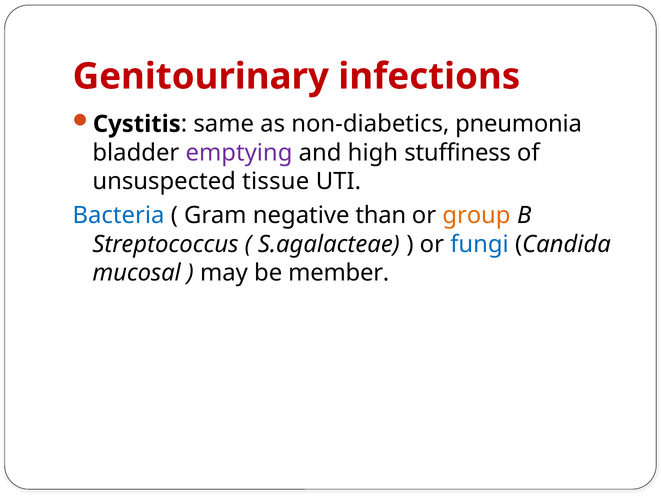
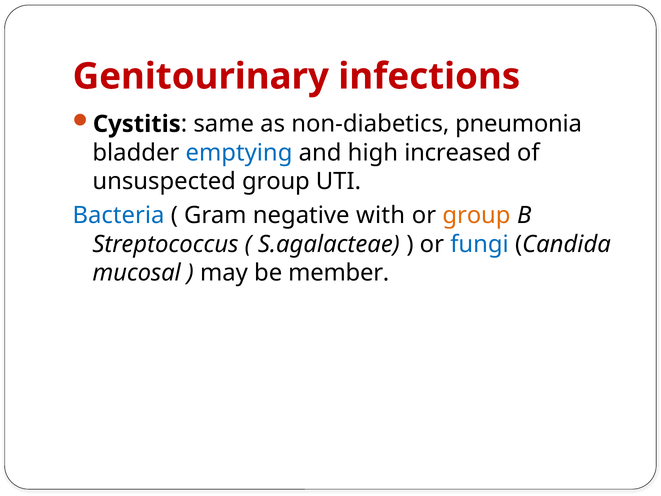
emptying colour: purple -> blue
stuffiness: stuffiness -> increased
unsuspected tissue: tissue -> group
than: than -> with
